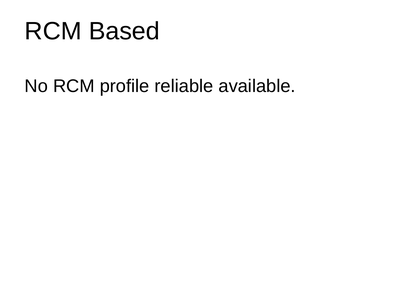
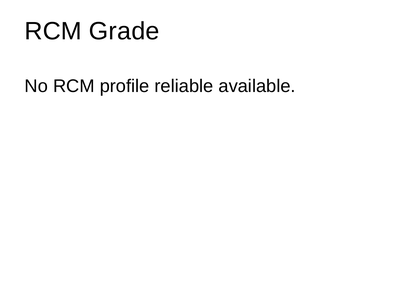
Based: Based -> Grade
